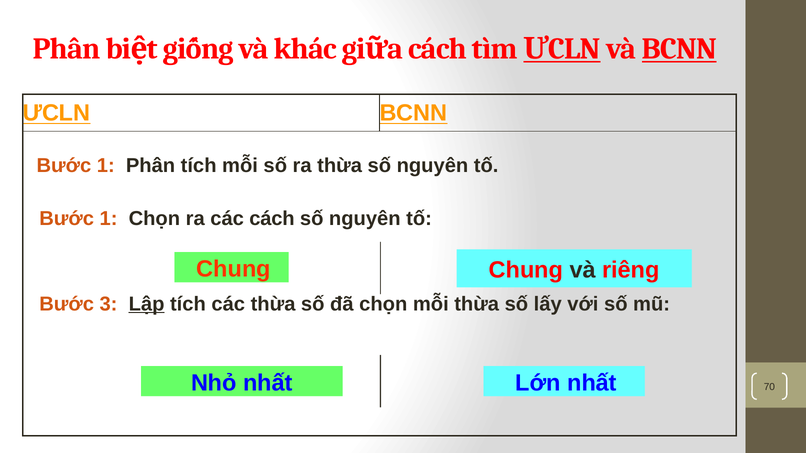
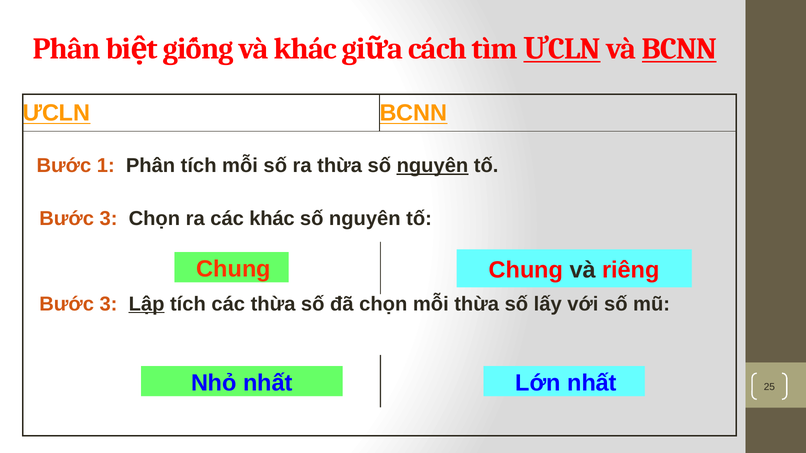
nguyên at (432, 166) underline: none -> present
1 at (109, 219): 1 -> 3
các cách: cách -> khác
70: 70 -> 25
